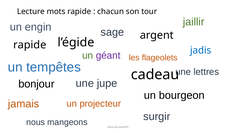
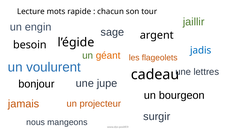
rapide at (30, 45): rapide -> besoin
géant colour: purple -> orange
tempêtes: tempêtes -> voulurent
